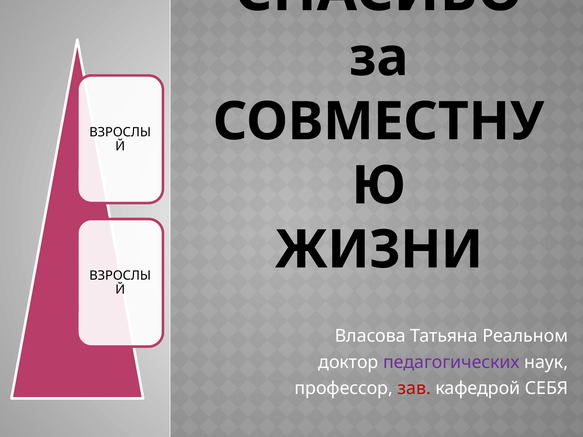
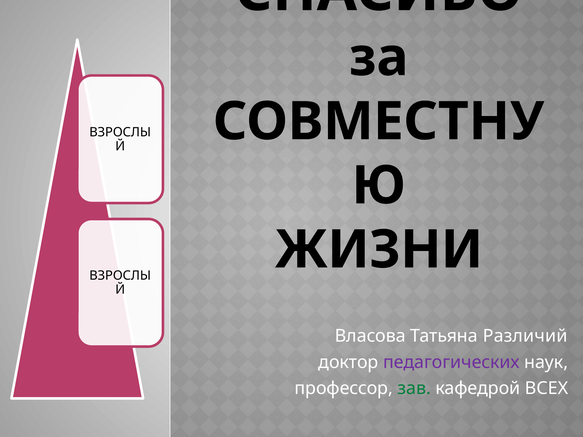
Реальном: Реальном -> Различий
зав colour: red -> green
СЕБЯ: СЕБЯ -> ВСЕХ
